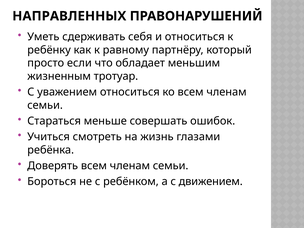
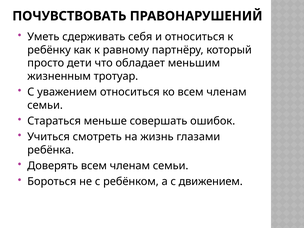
НАПРАВЛЕННЫХ: НАПРАВЛЕННЫХ -> ПОЧУВСТВОВАТЬ
если: если -> дети
